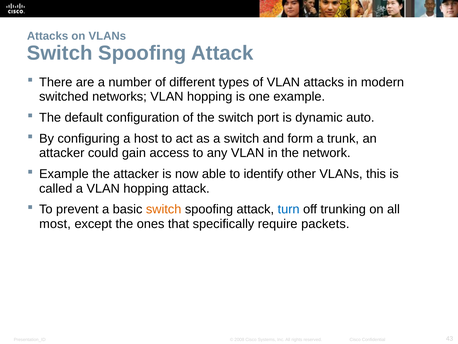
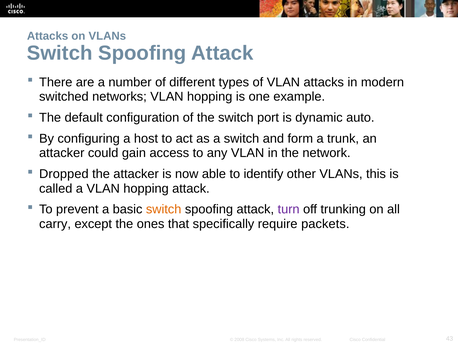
Example at (64, 174): Example -> Dropped
turn colour: blue -> purple
most: most -> carry
